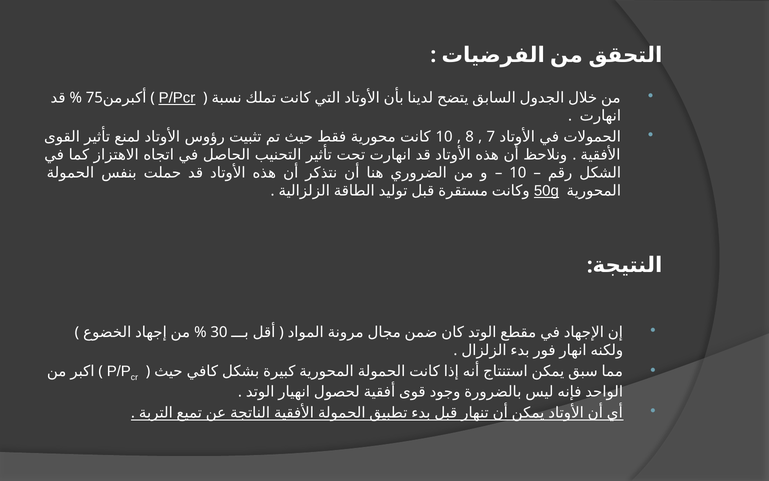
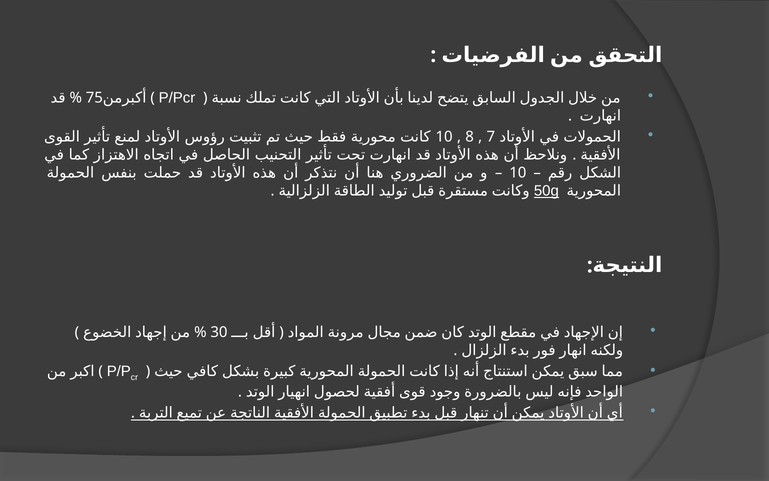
P/Pcr underline: present -> none
